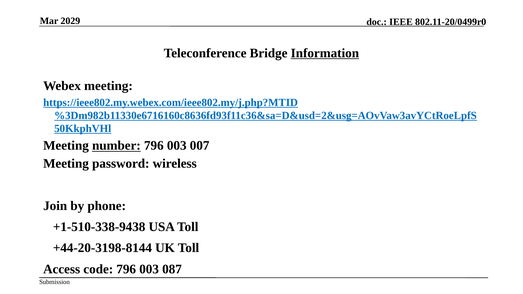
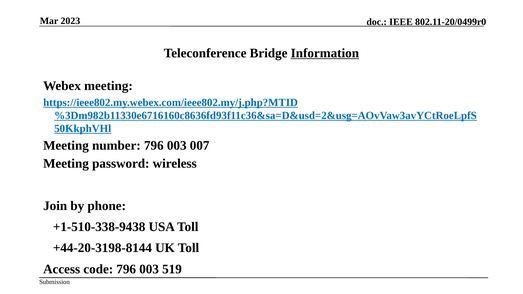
2029: 2029 -> 2023
number underline: present -> none
087: 087 -> 519
